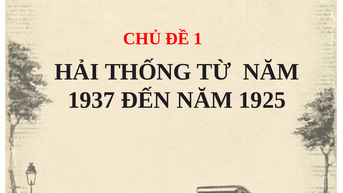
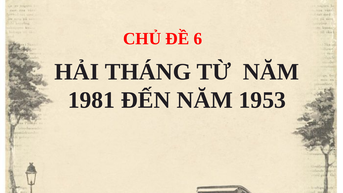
1: 1 -> 6
THỐNG: THỐNG -> THÁNG
1937: 1937 -> 1981
1925: 1925 -> 1953
